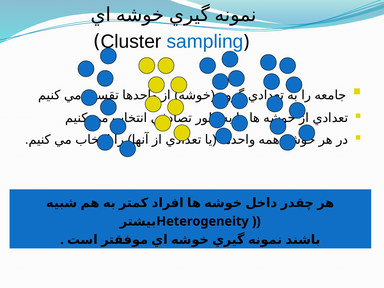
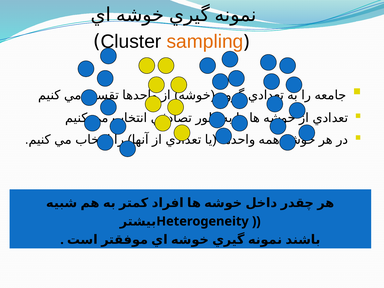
sampling colour: blue -> orange
